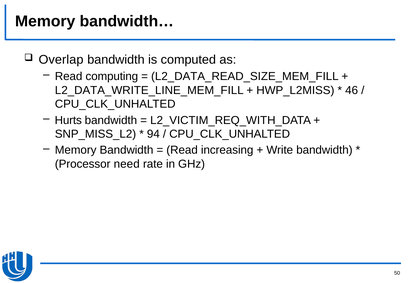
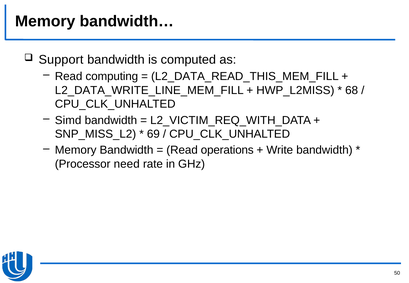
Overlap: Overlap -> Support
L2_DATA_READ_SIZE_MEM_FILL: L2_DATA_READ_SIZE_MEM_FILL -> L2_DATA_READ_THIS_MEM_FILL
46: 46 -> 68
Hurts: Hurts -> Simd
94: 94 -> 69
increasing: increasing -> operations
